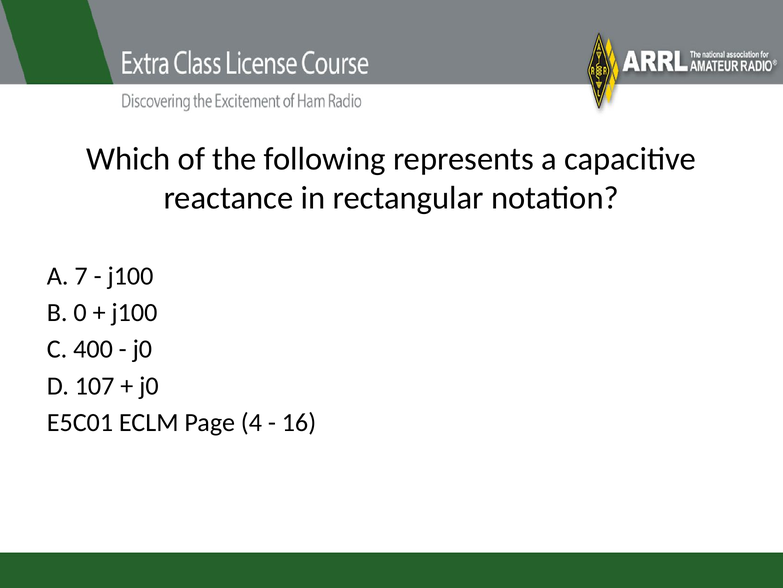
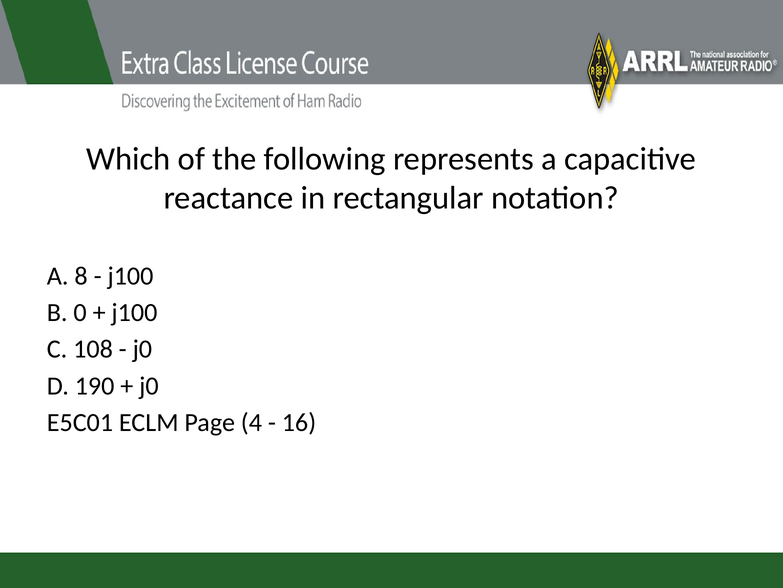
7: 7 -> 8
400: 400 -> 108
107: 107 -> 190
